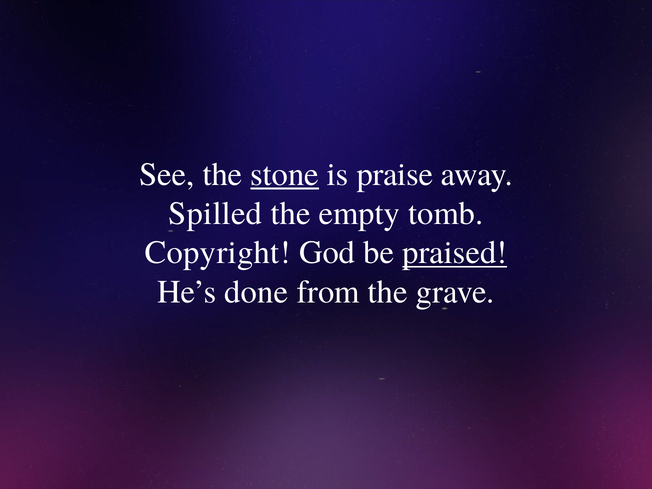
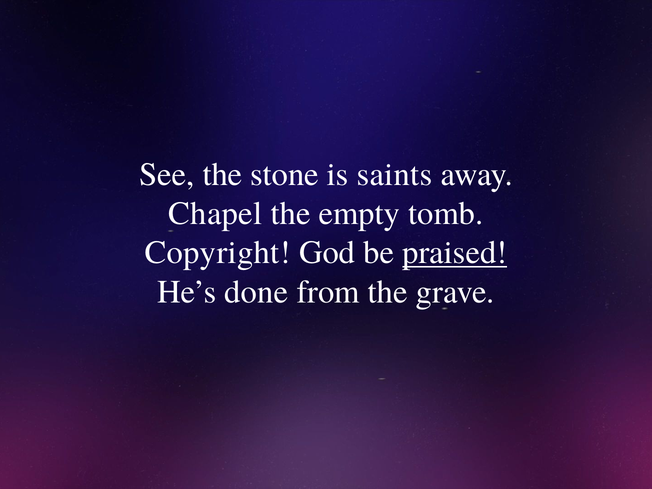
stone underline: present -> none
praise: praise -> saints
Spilled: Spilled -> Chapel
